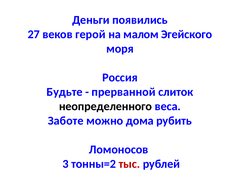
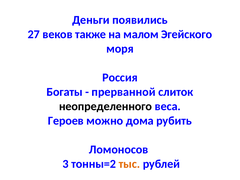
герой: герой -> также
Будьте: Будьте -> Богаты
Заботе: Заботе -> Героев
тыс colour: red -> orange
